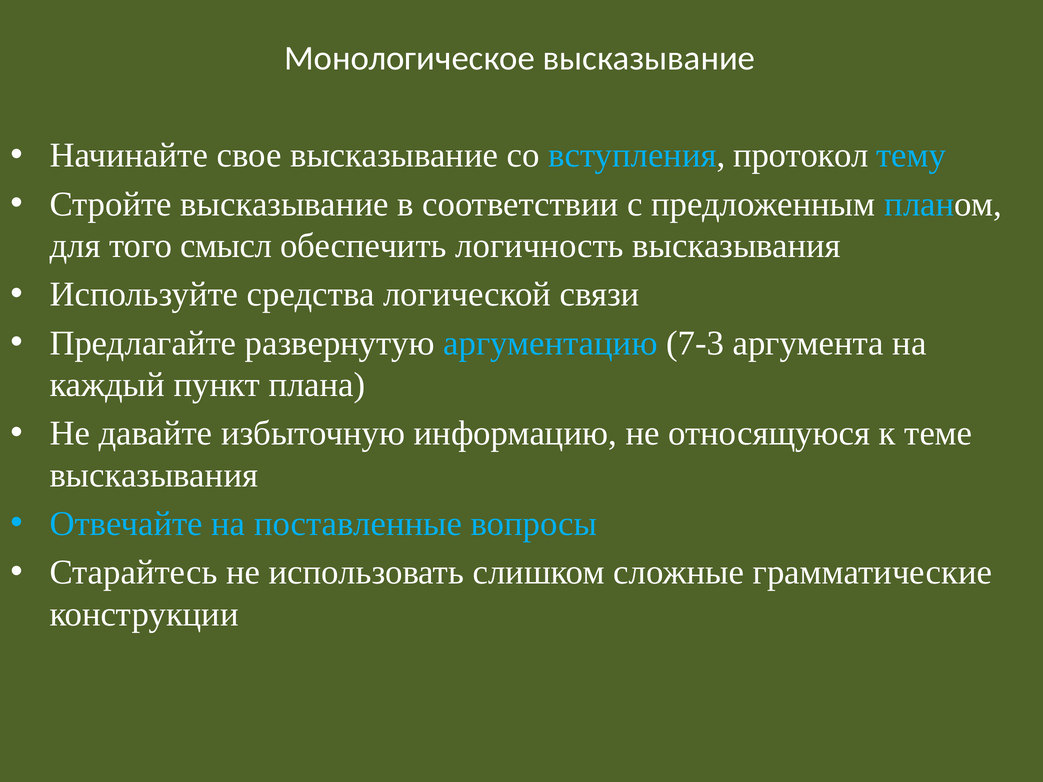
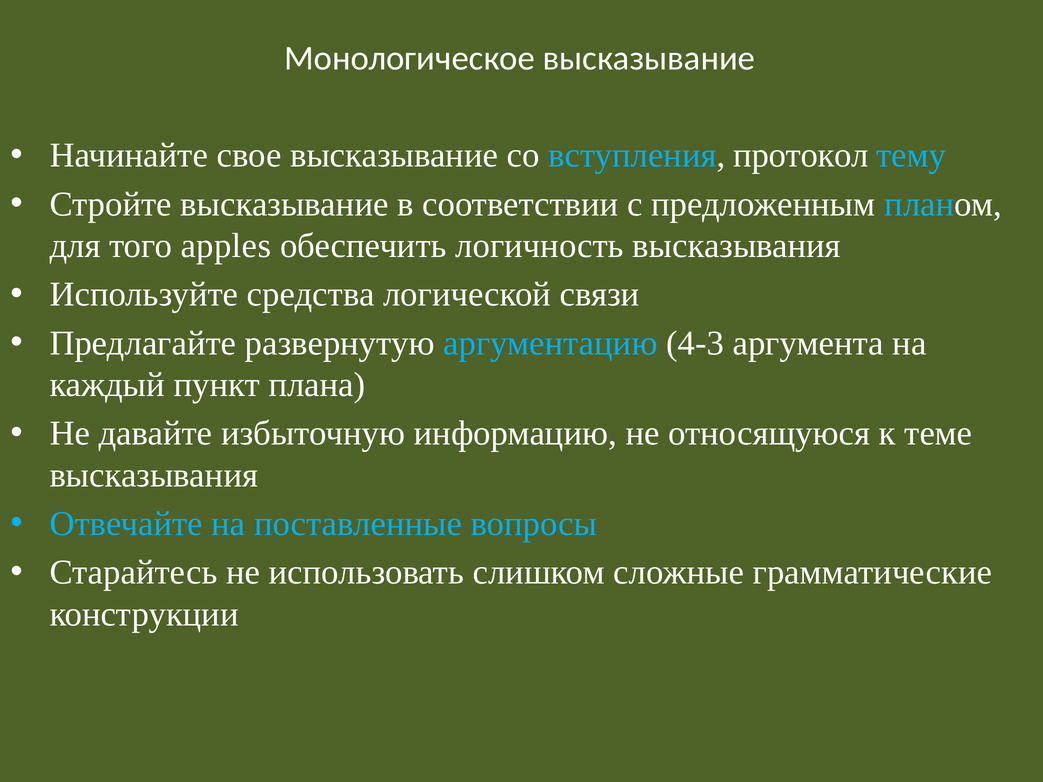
смысл: смысл -> apples
7-3: 7-3 -> 4-3
